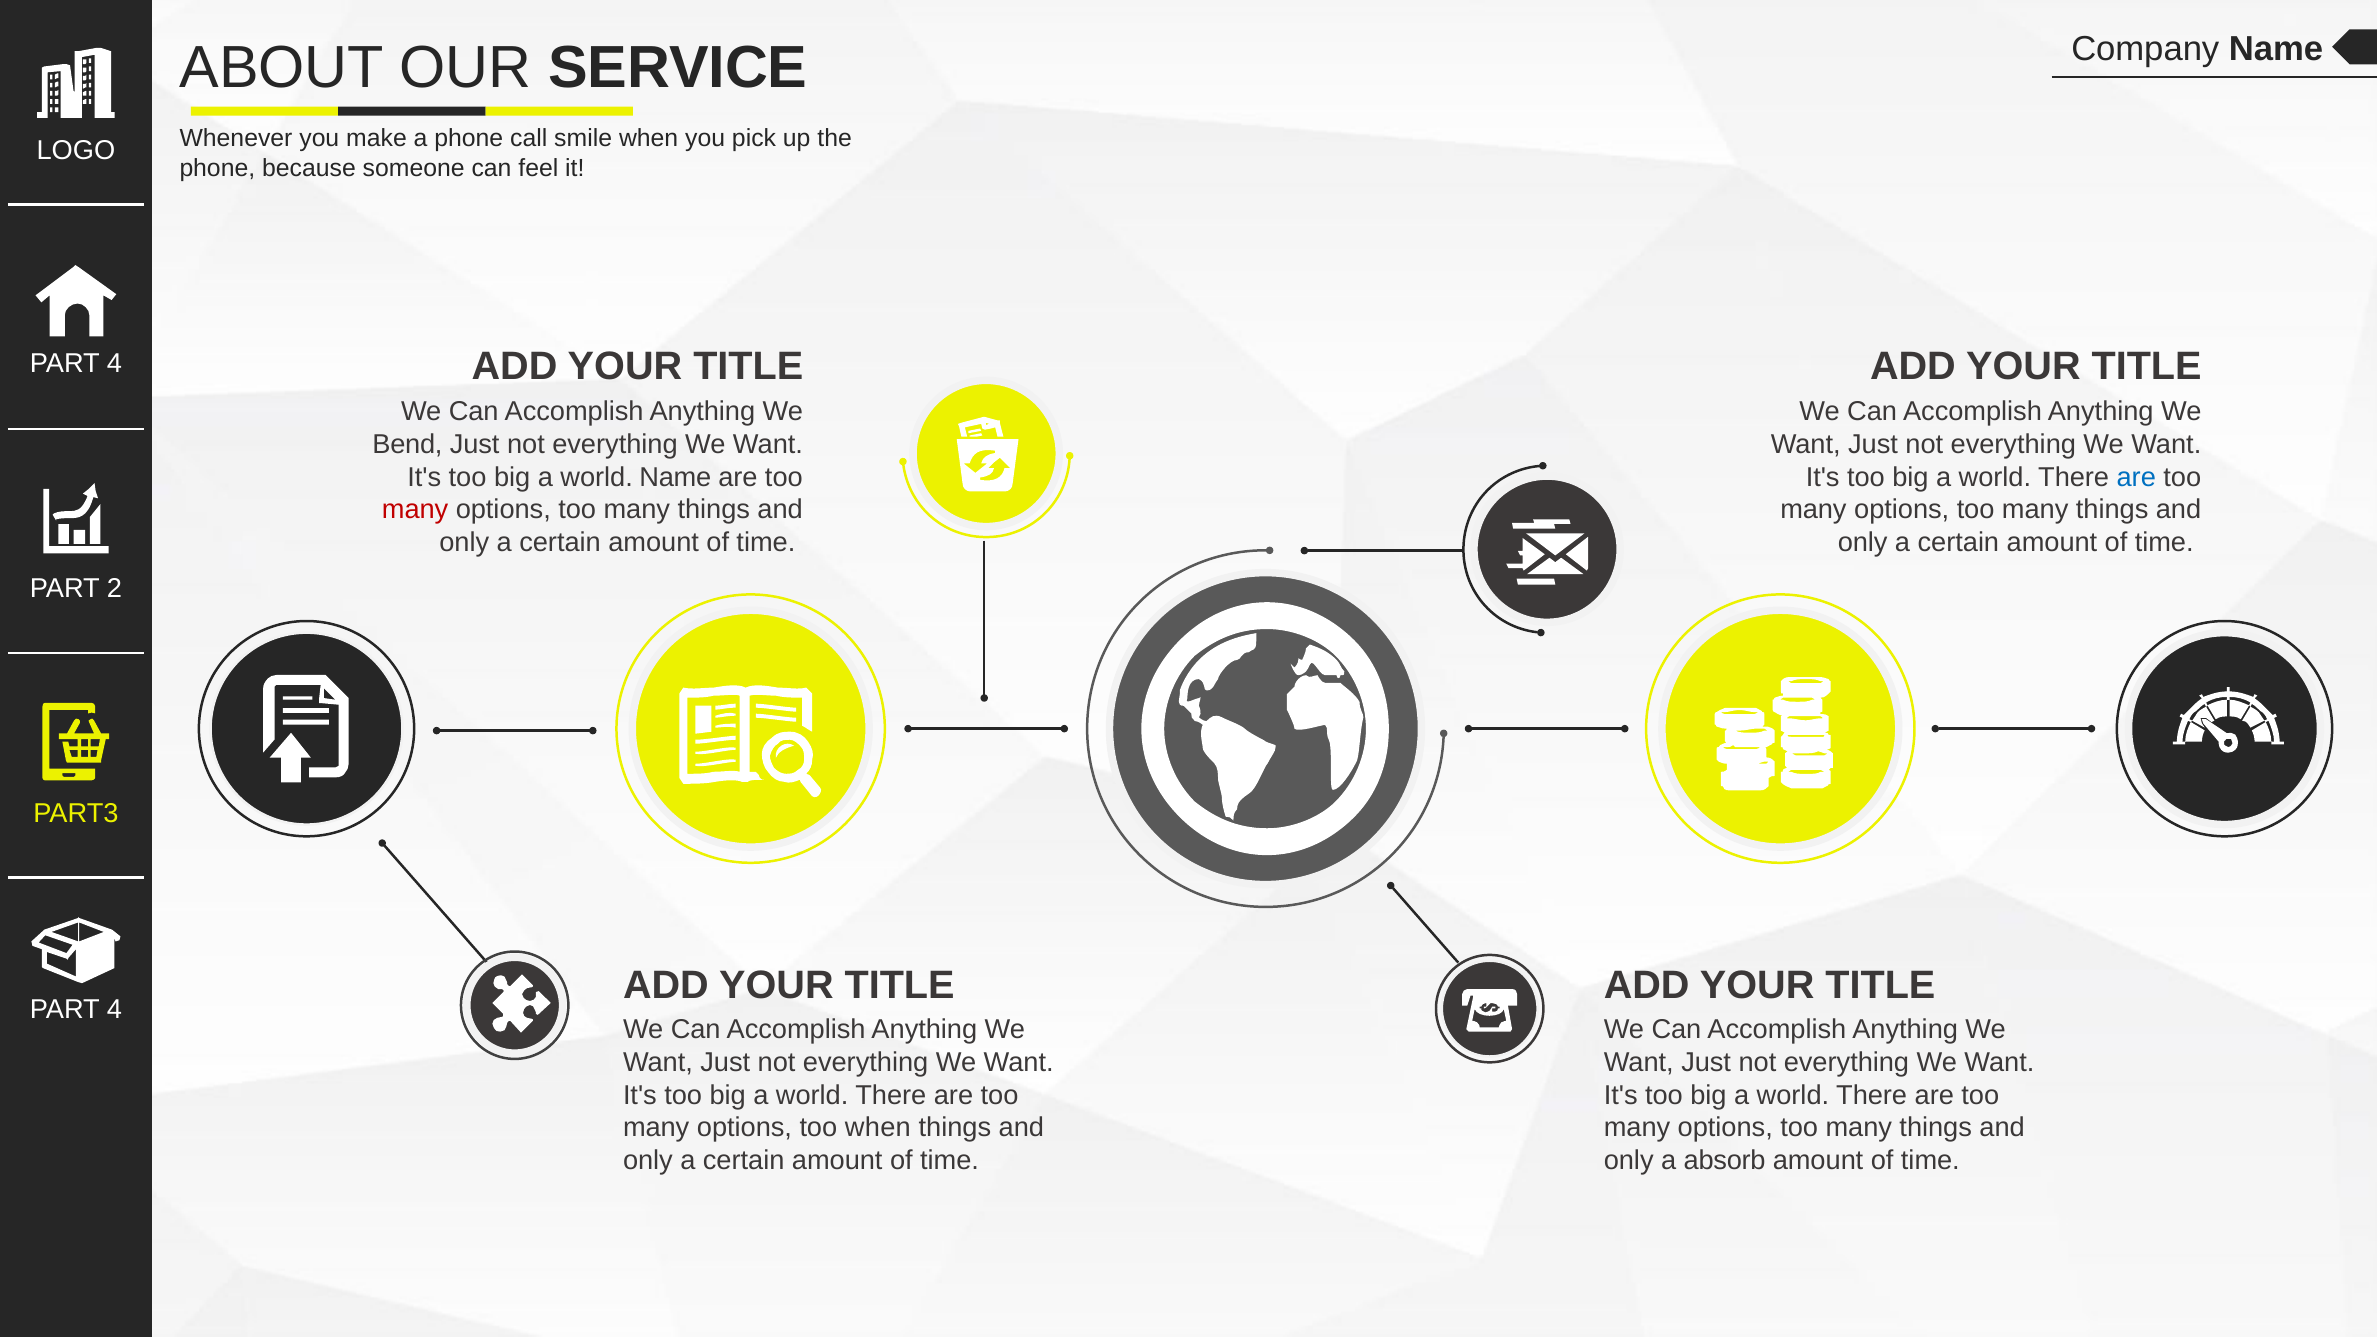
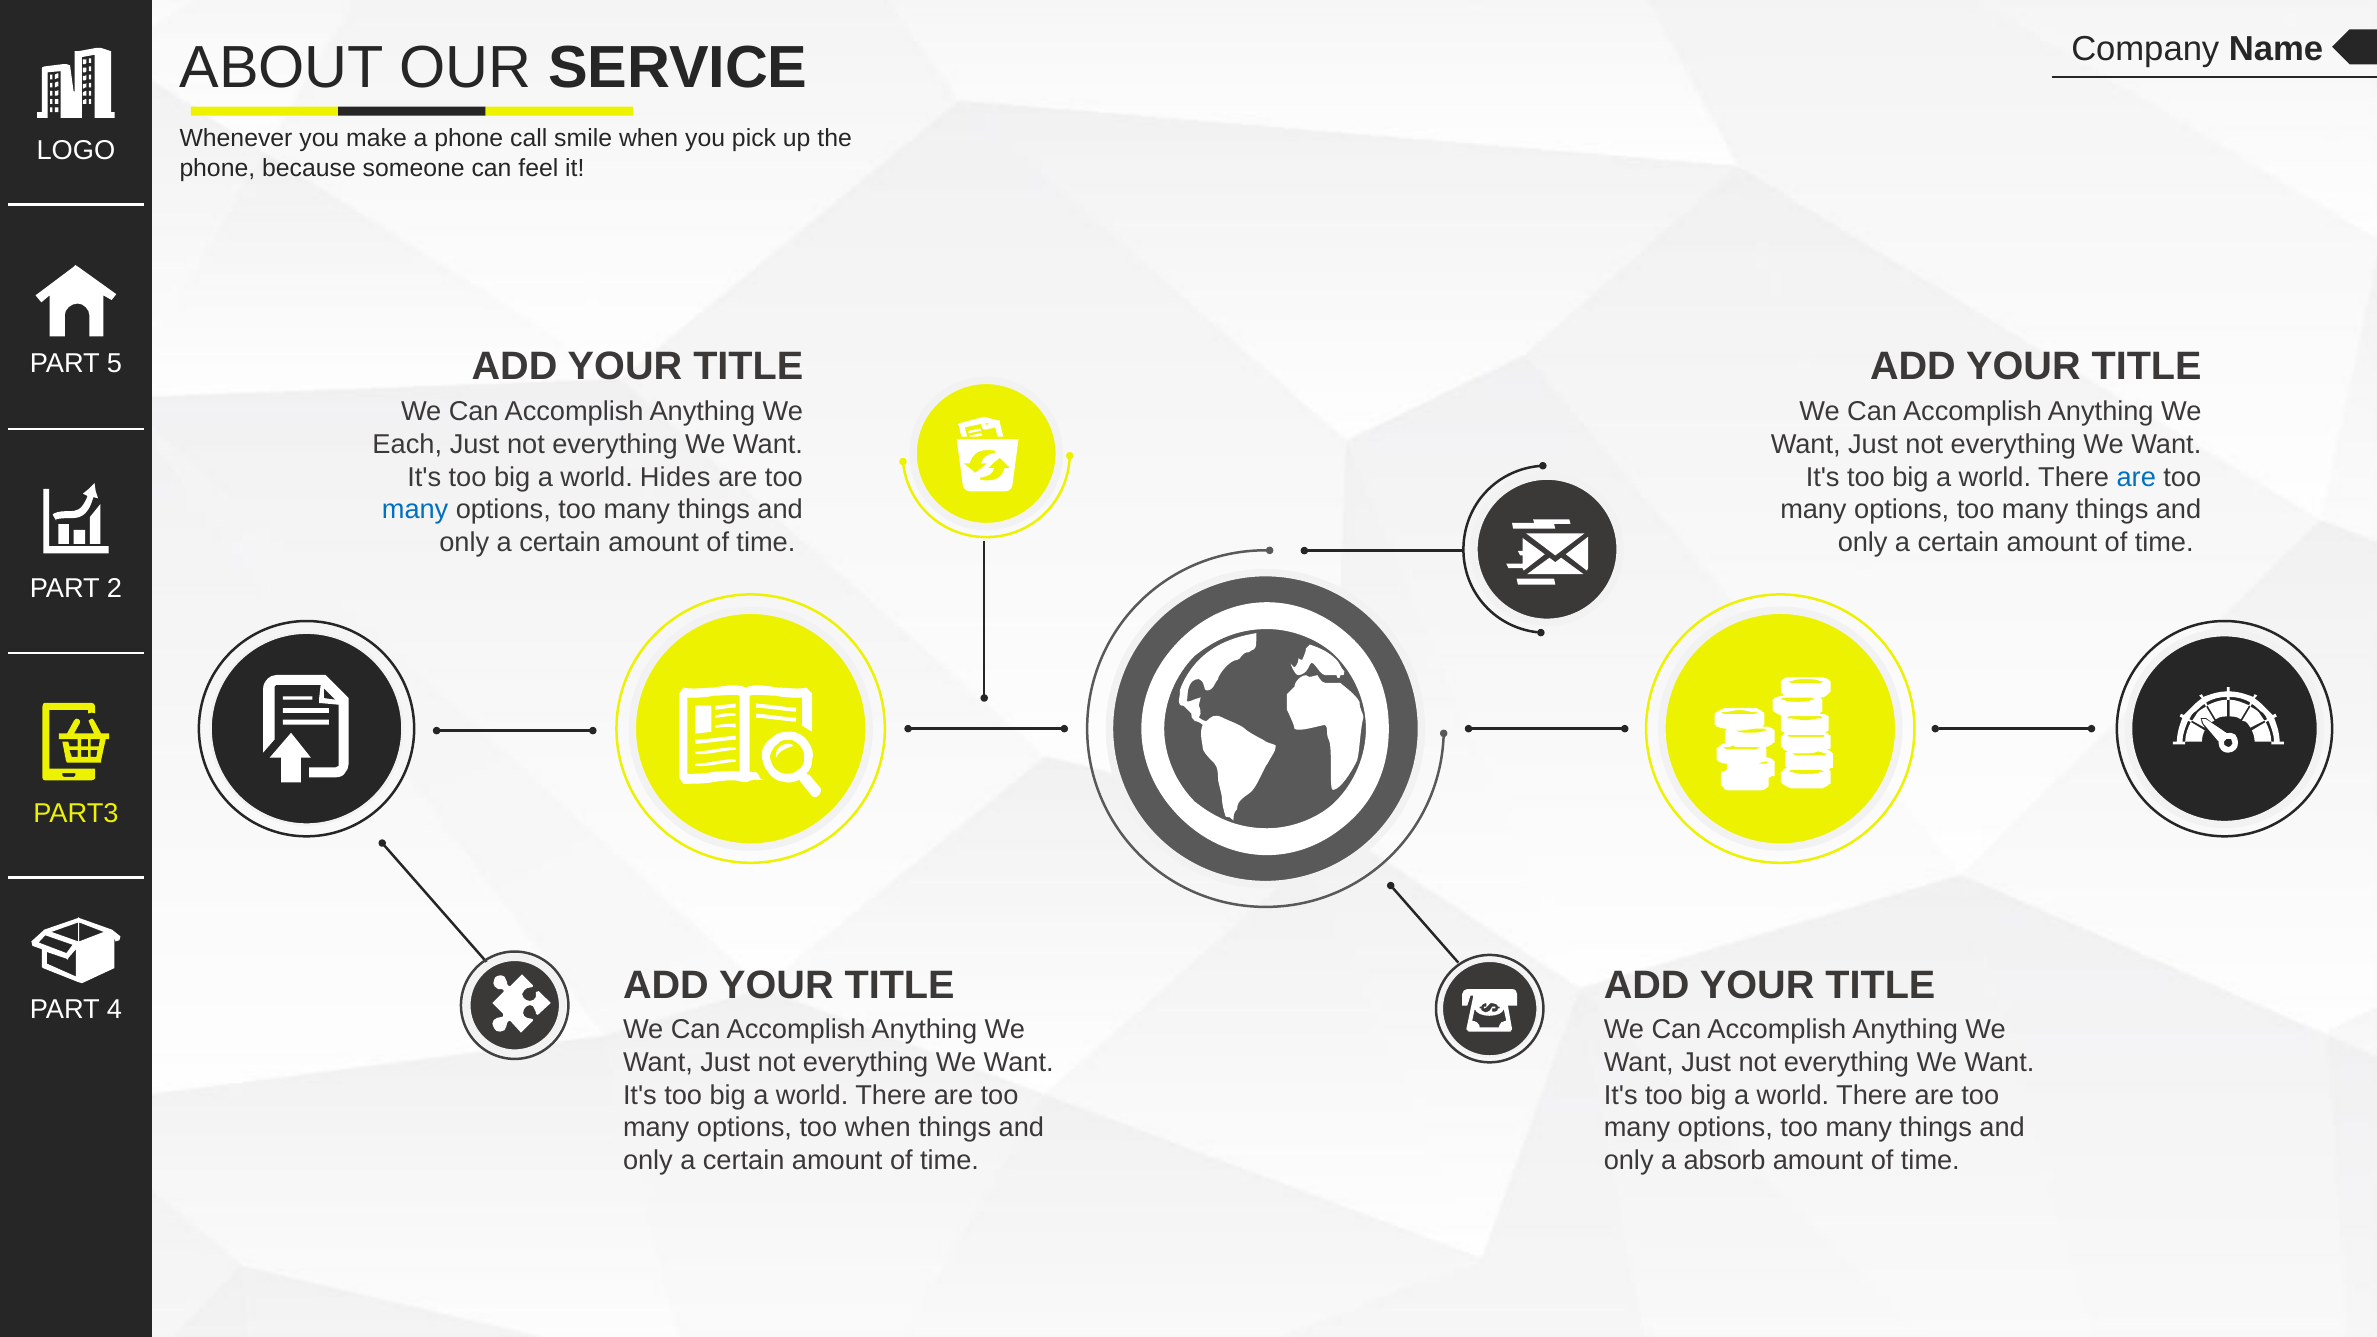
4 at (114, 363): 4 -> 5
Bend: Bend -> Each
world Name: Name -> Hides
many at (415, 510) colour: red -> blue
